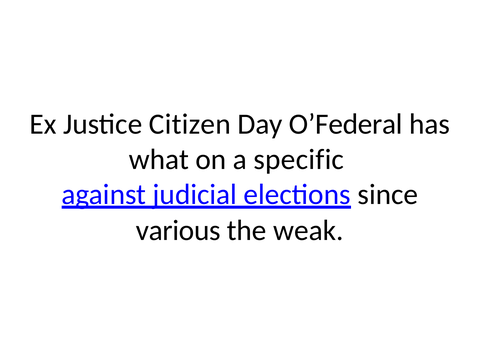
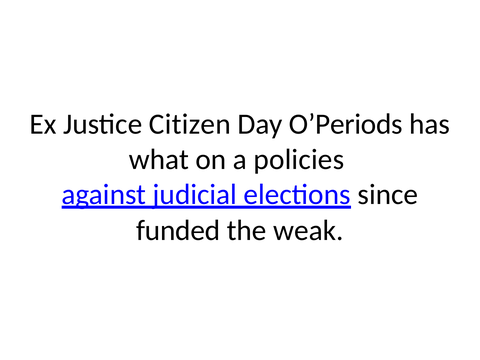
O’Federal: O’Federal -> O’Periods
specific: specific -> policies
various: various -> funded
